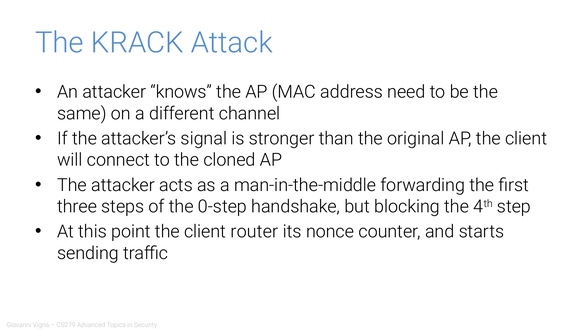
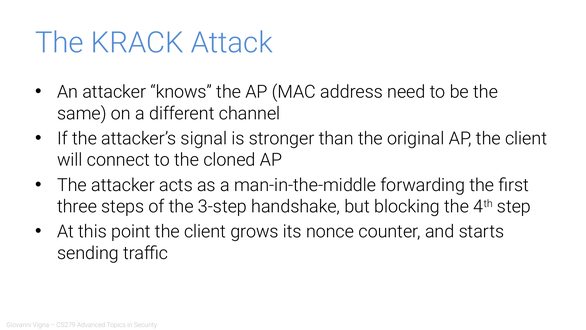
0-step: 0-step -> 3-step
router: router -> grows
